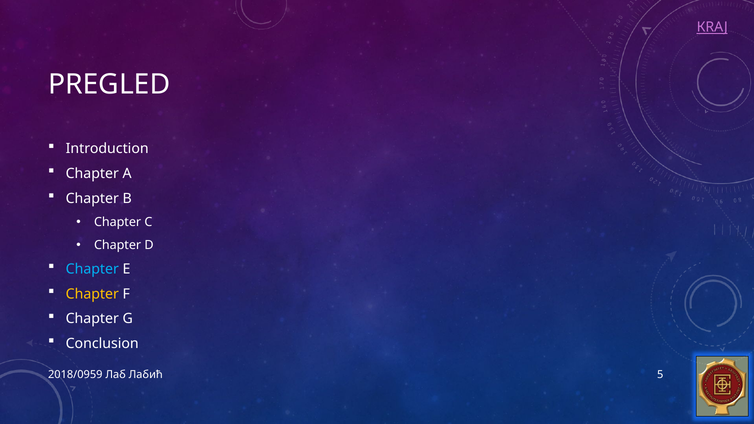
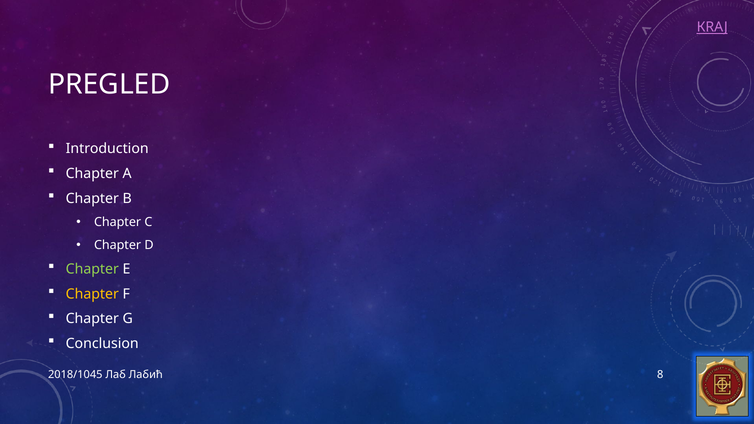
Chapter at (92, 269) colour: light blue -> light green
2018/0959: 2018/0959 -> 2018/1045
5: 5 -> 8
